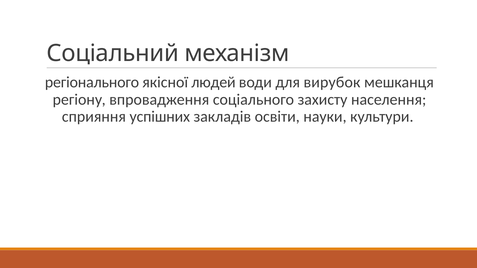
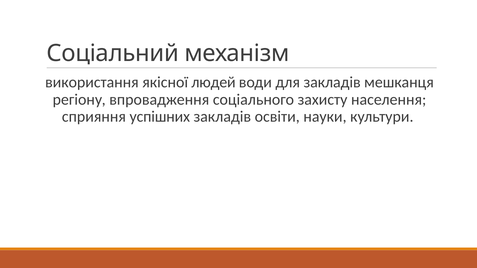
регіонального: регіонального -> використання
для вирубок: вирубок -> закладів
